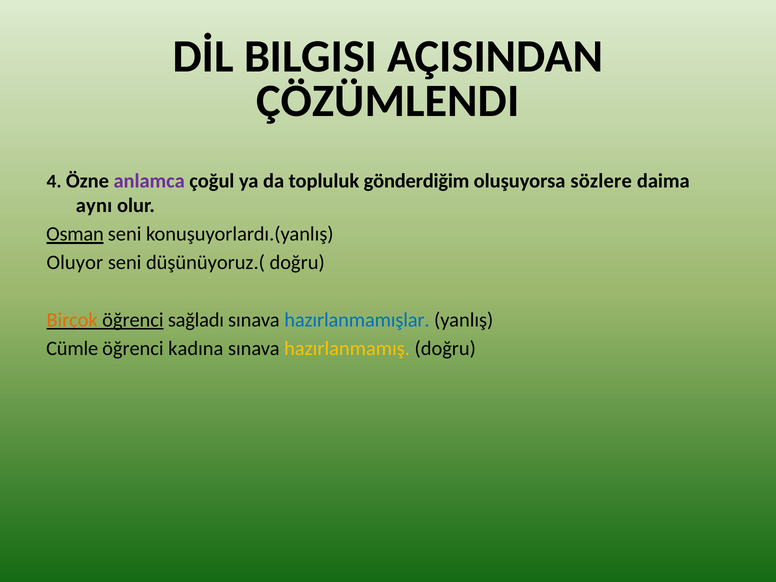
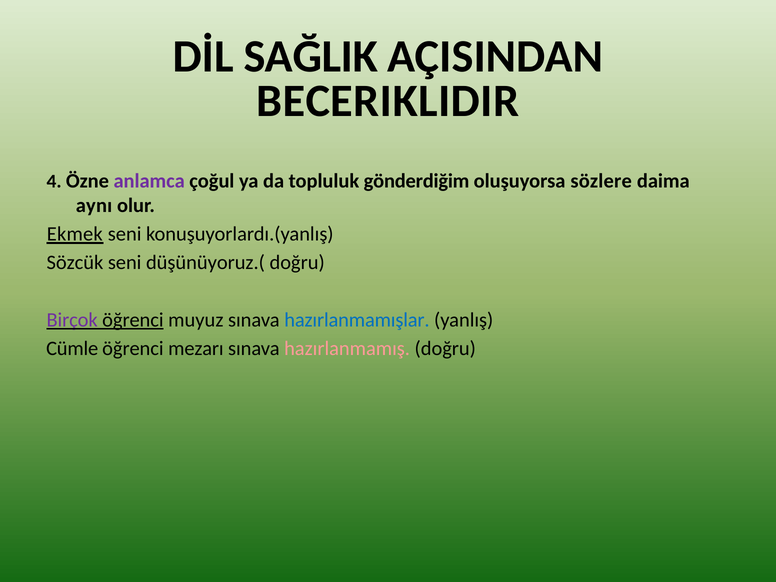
BILGISI: BILGISI -> SAĞLIK
ÇÖZÜMLENDI: ÇÖZÜMLENDI -> BECERIKLIDIR
Osman: Osman -> Ekmek
Oluyor: Oluyor -> Sözcük
Birçok colour: orange -> purple
sağladı: sağladı -> muyuz
kadına: kadına -> mezarı
hazırlanmamış colour: yellow -> pink
